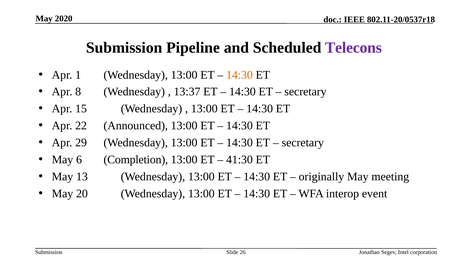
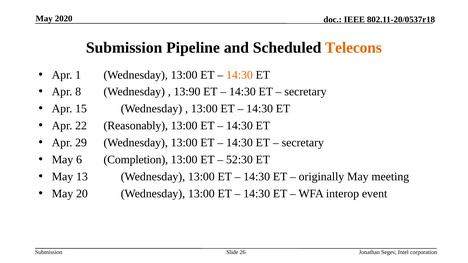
Telecons colour: purple -> orange
13:37: 13:37 -> 13:90
Announced: Announced -> Reasonably
41:30: 41:30 -> 52:30
